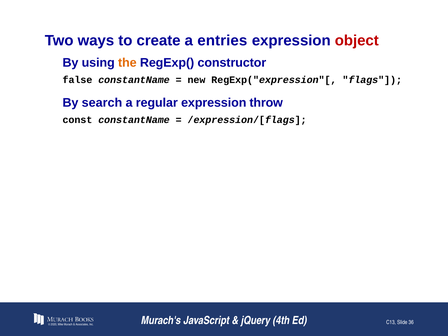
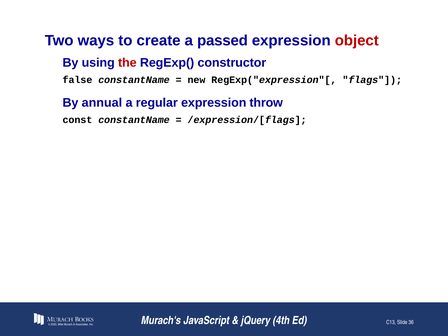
entries: entries -> passed
the colour: orange -> red
search: search -> annual
